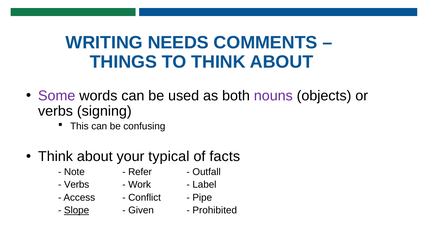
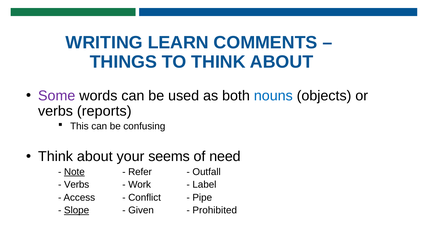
NEEDS: NEEDS -> LEARN
nouns colour: purple -> blue
signing: signing -> reports
typical: typical -> seems
facts: facts -> need
Note underline: none -> present
